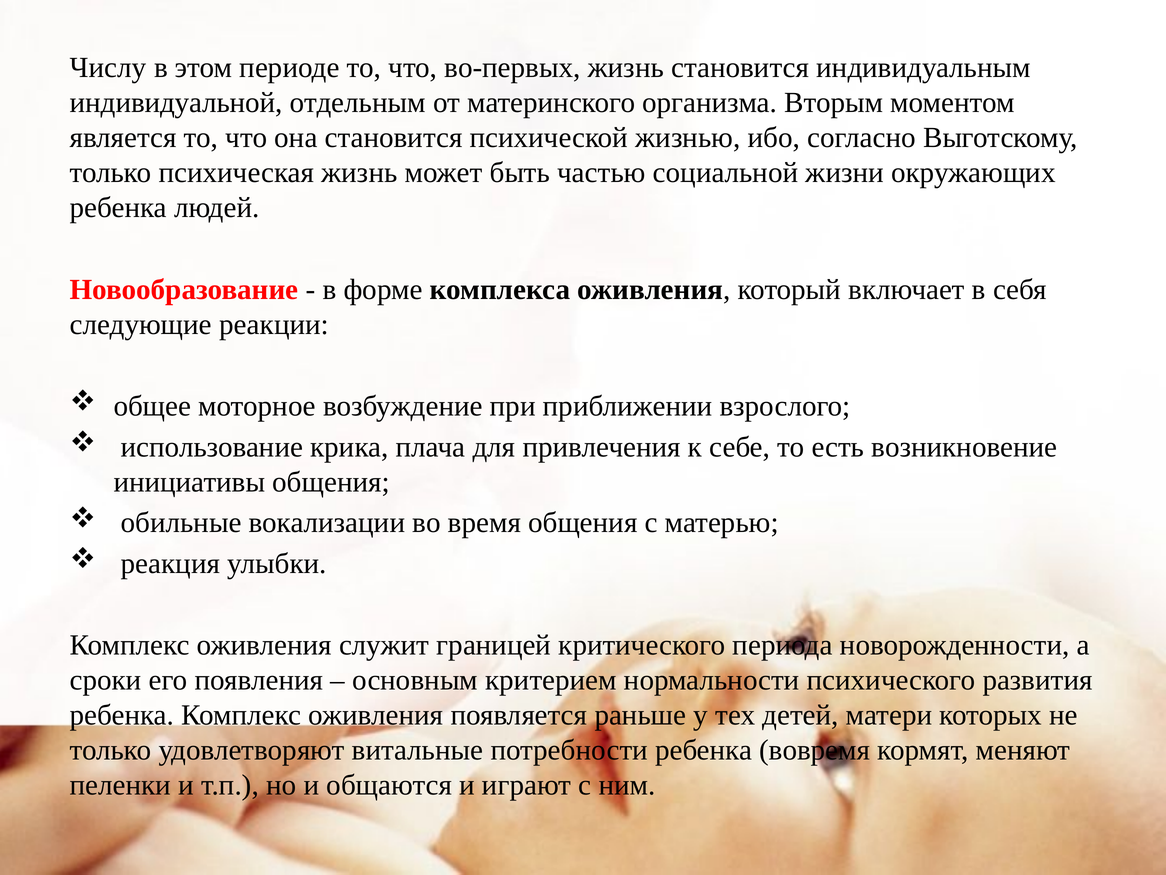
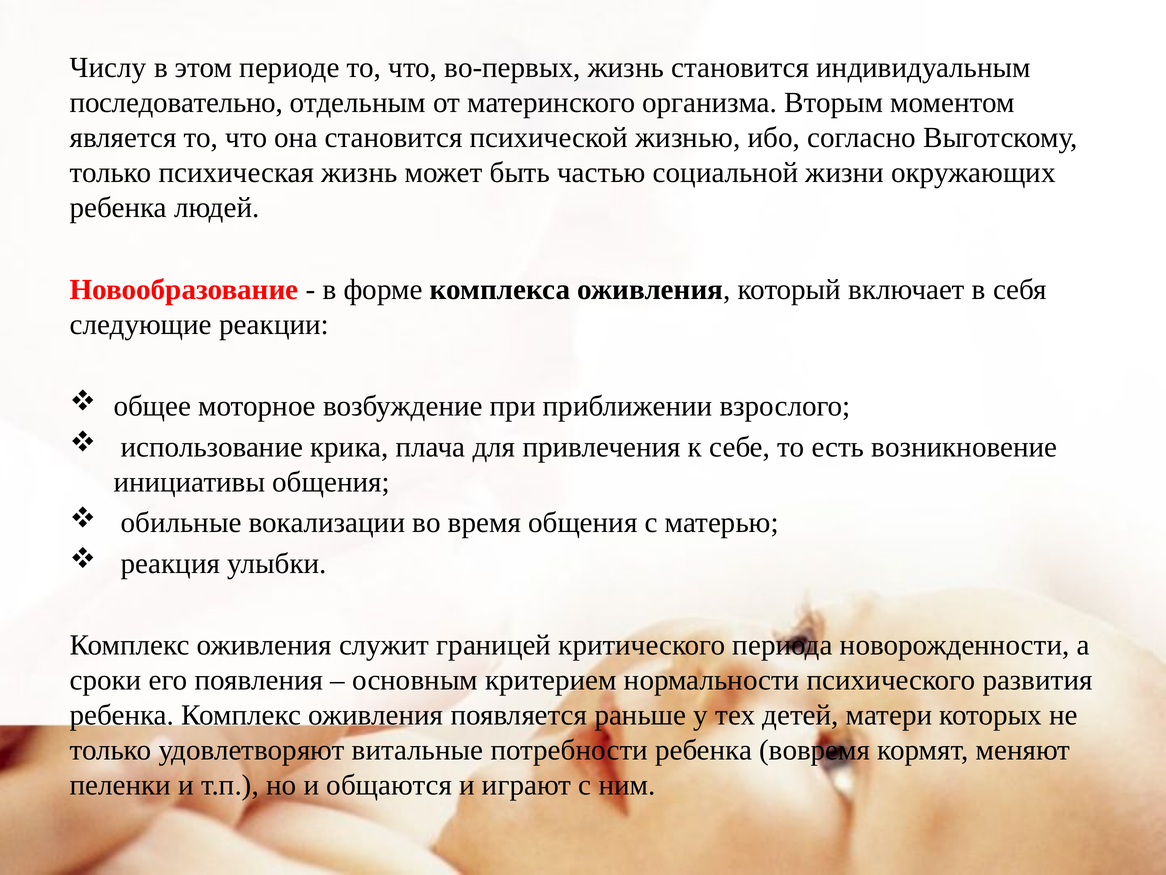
индивидуальной: индивидуальной -> последовательно
